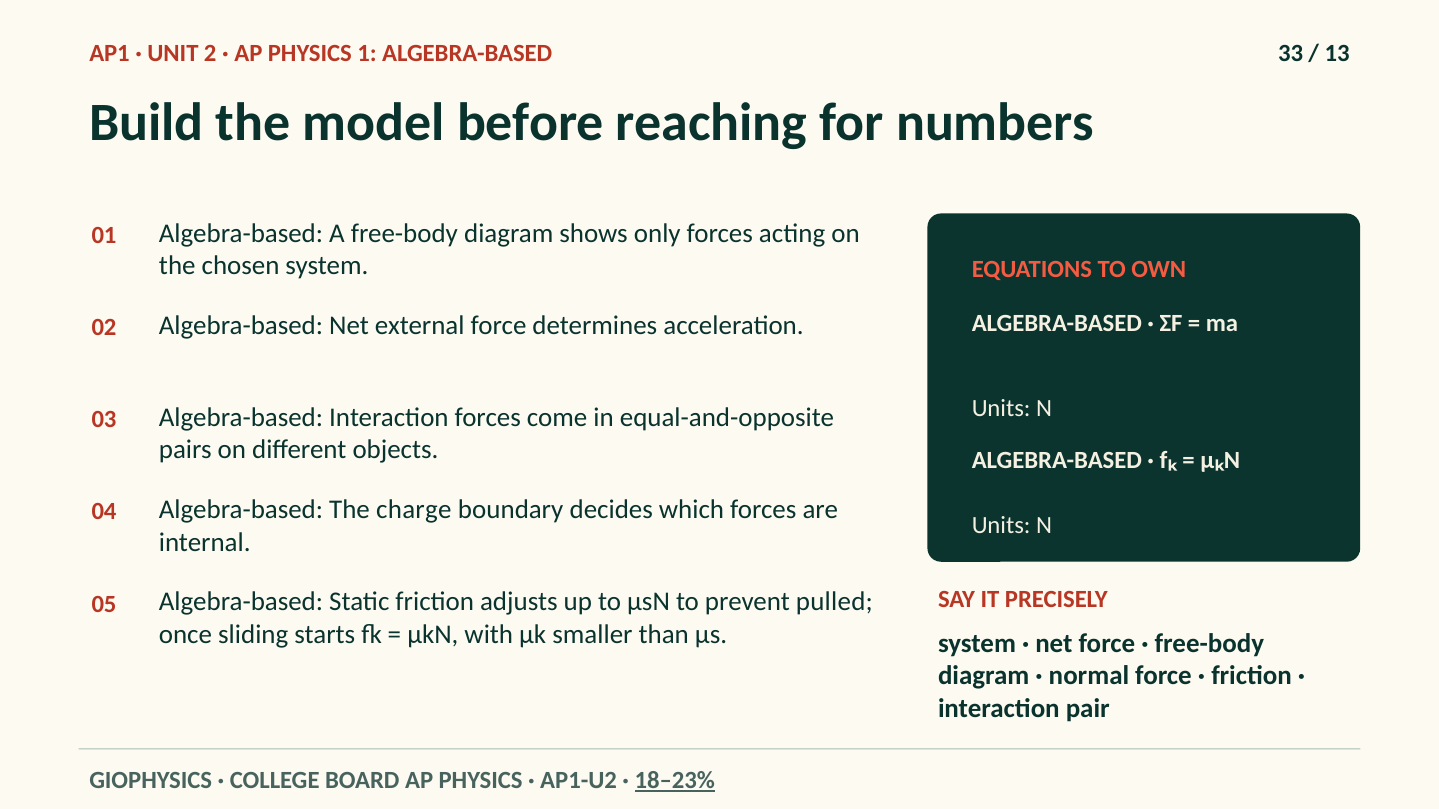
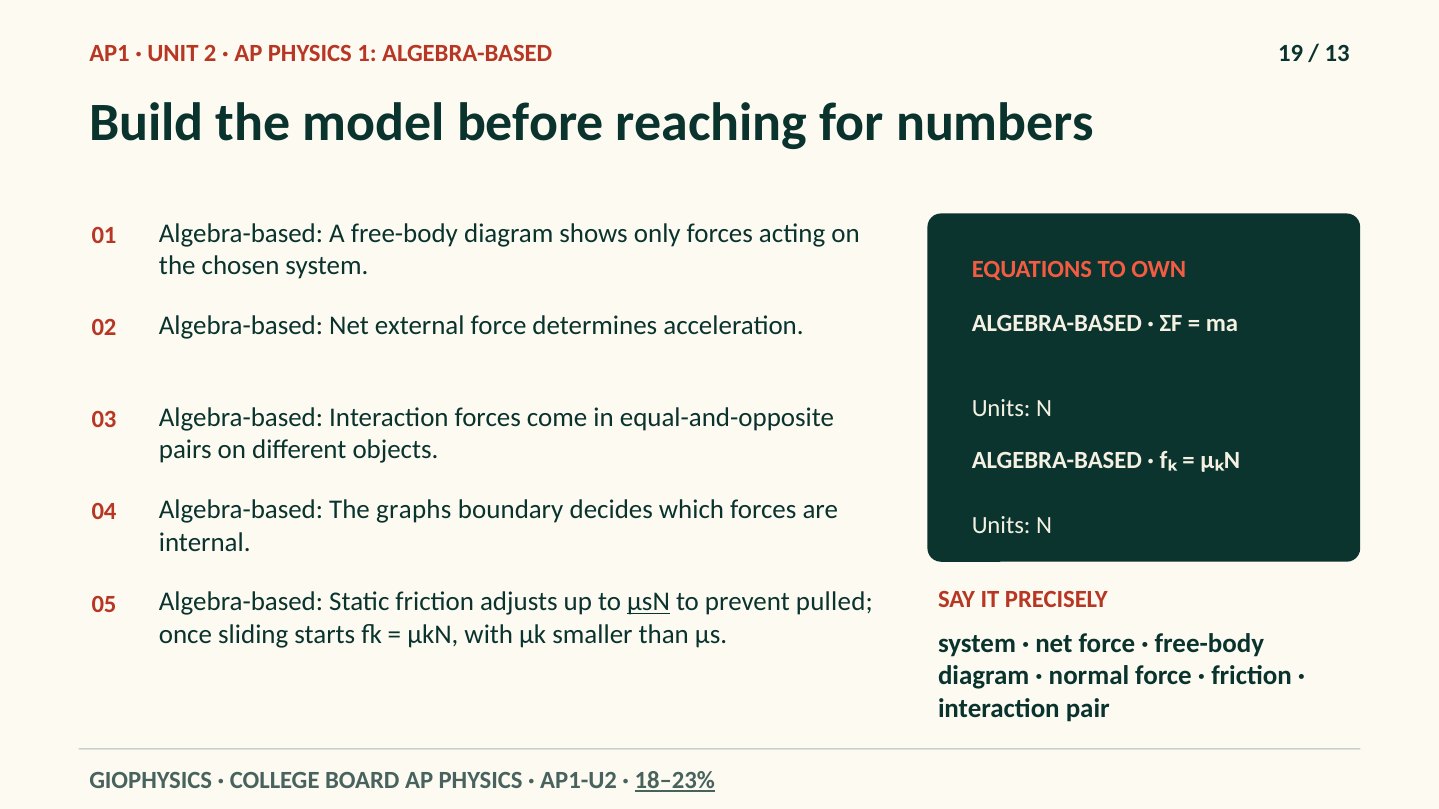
33: 33 -> 19
charge: charge -> graphs
μsN underline: none -> present
